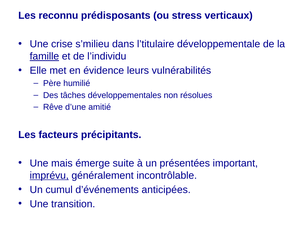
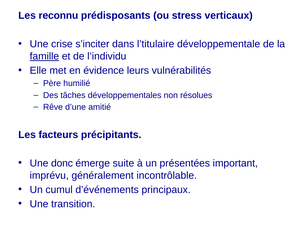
s’milieu: s’milieu -> s’inciter
mais: mais -> donc
imprévu underline: present -> none
anticipées: anticipées -> principaux
